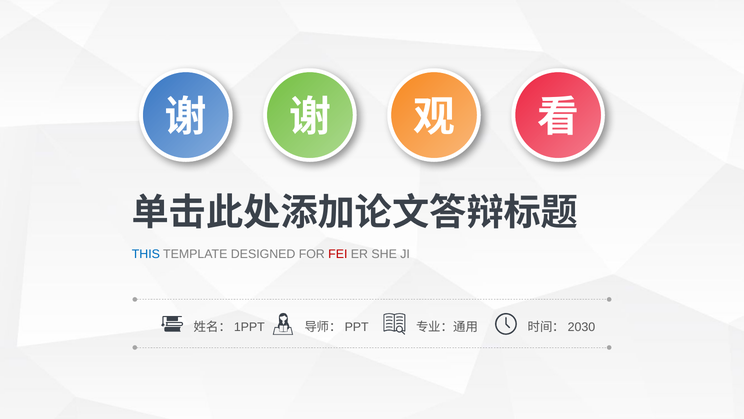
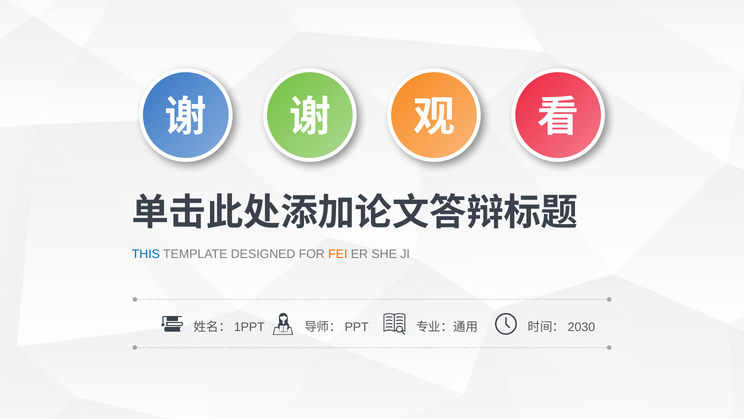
FEI colour: red -> orange
